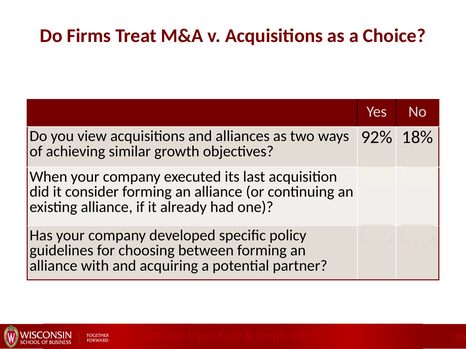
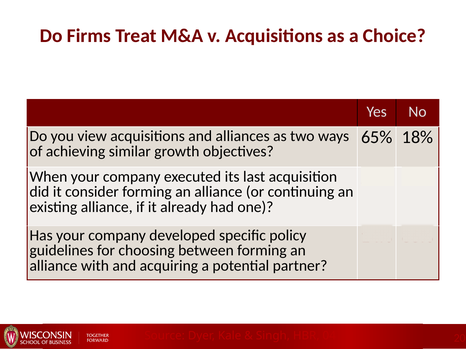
92%: 92% -> 65%
